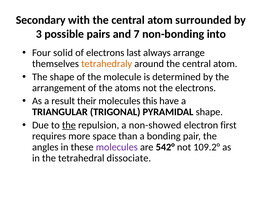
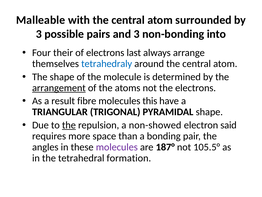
Secondary: Secondary -> Malleable
and 7: 7 -> 3
solid: solid -> their
tetrahedraly colour: orange -> blue
arrangement underline: none -> present
their: their -> fibre
first: first -> said
542°: 542° -> 187°
109.2°: 109.2° -> 105.5°
dissociate: dissociate -> formation
